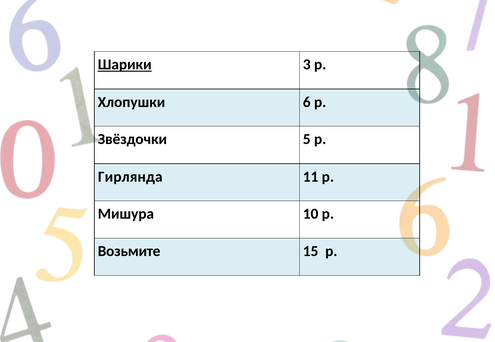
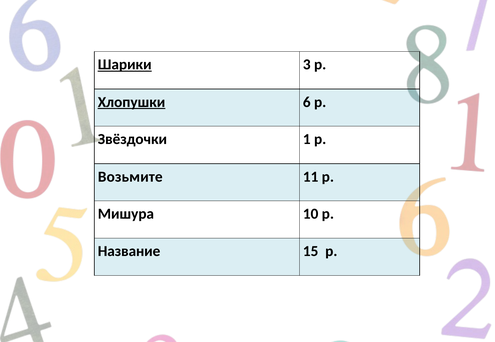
Хлопушки underline: none -> present
5: 5 -> 1
Гирлянда: Гирлянда -> Возьмите
Возьмите: Возьмите -> Название
